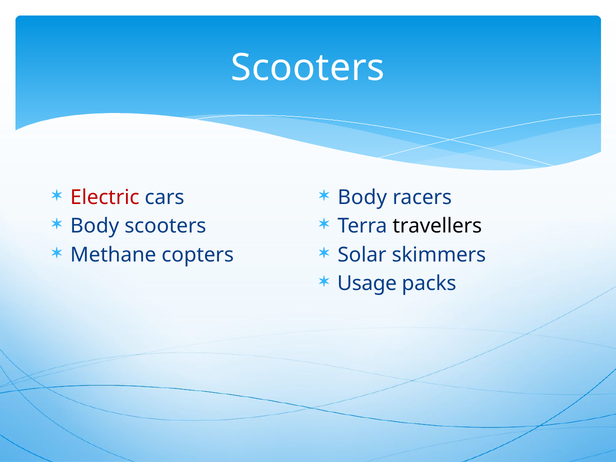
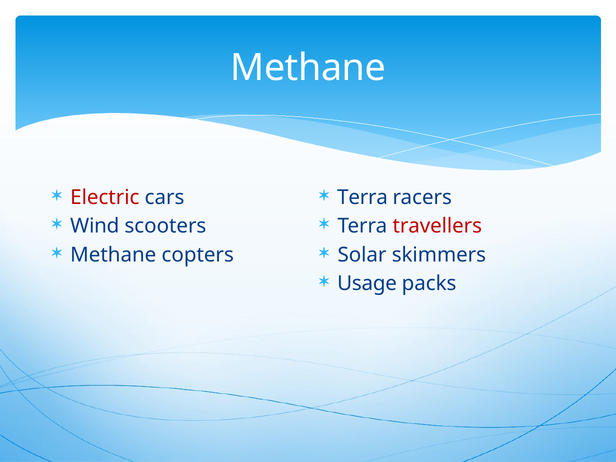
Scooters at (308, 68): Scooters -> Methane
Body at (362, 197): Body -> Terra
Body at (95, 226): Body -> Wind
travellers colour: black -> red
